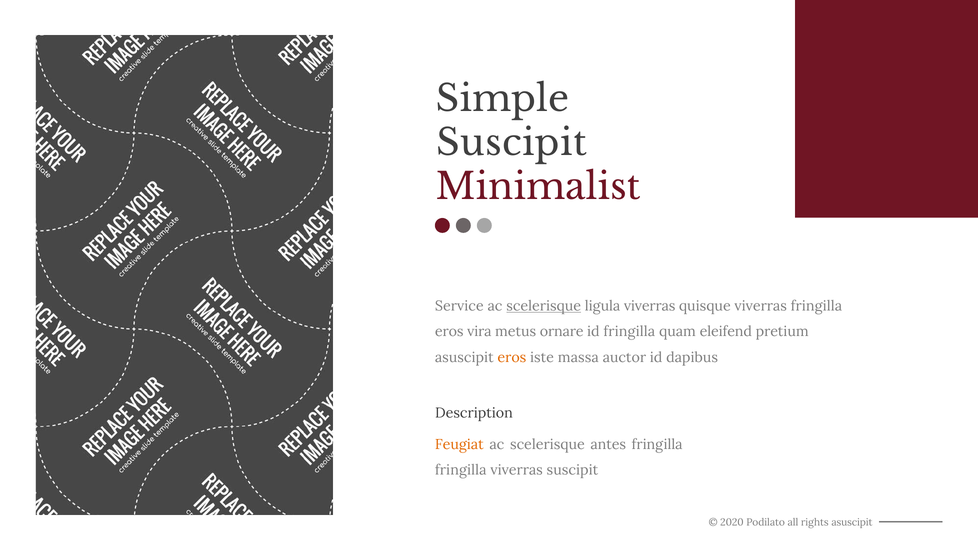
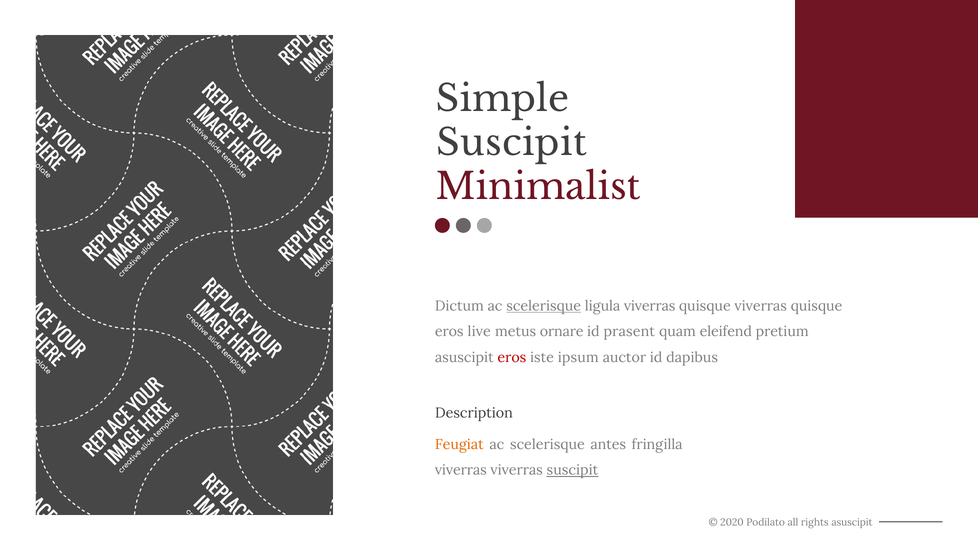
Service: Service -> Dictum
quisque viverras fringilla: fringilla -> quisque
vira: vira -> live
id fringilla: fringilla -> prasent
eros at (512, 357) colour: orange -> red
massa: massa -> ipsum
fringilla at (461, 470): fringilla -> viverras
suscipit at (572, 470) underline: none -> present
